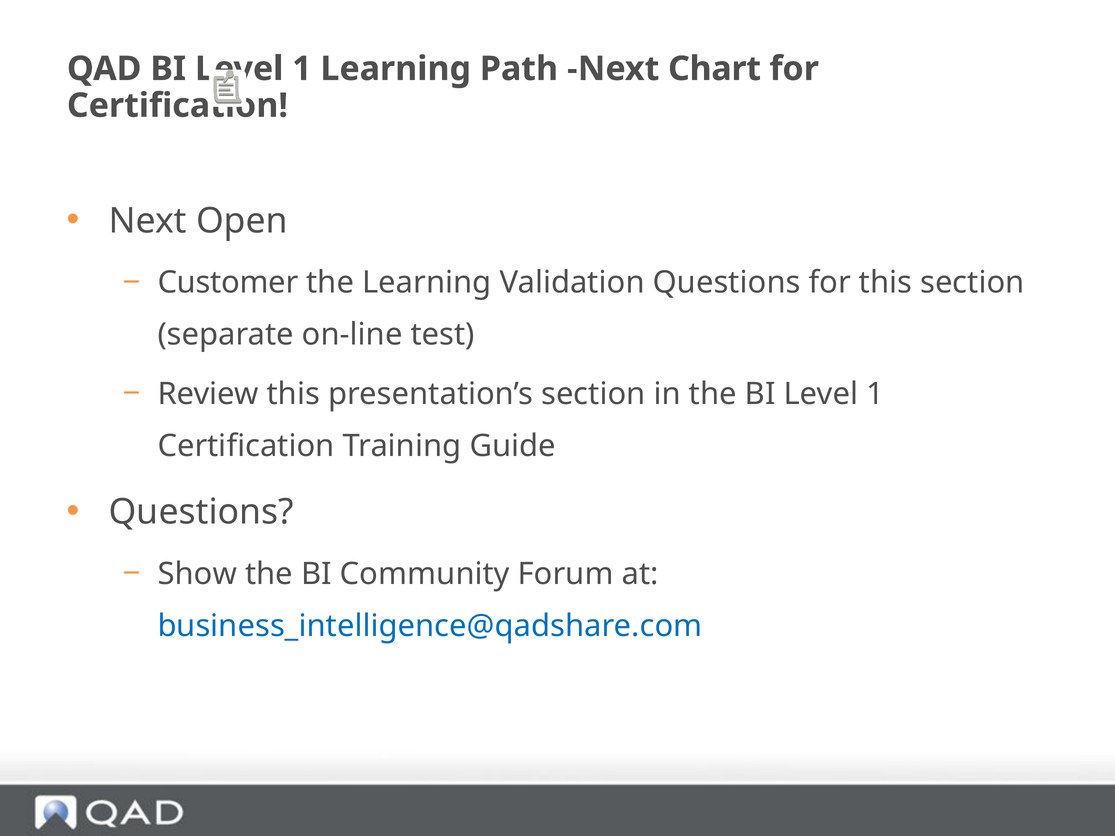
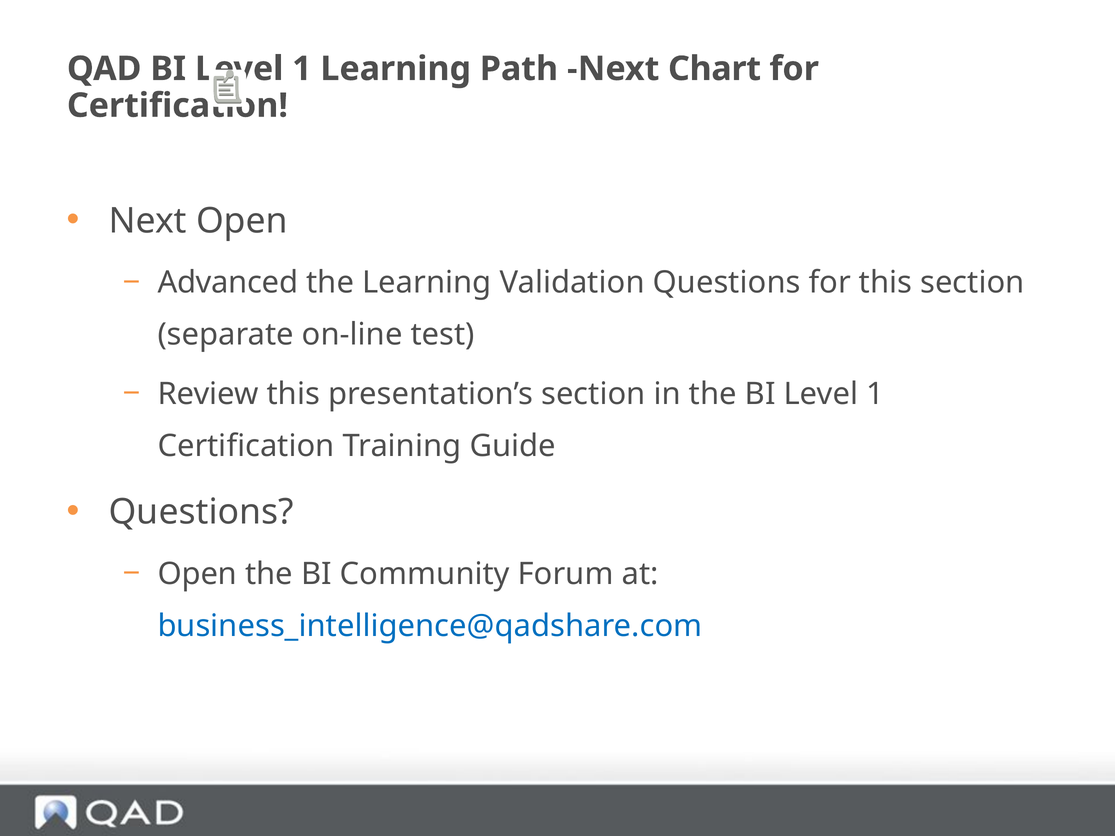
Customer: Customer -> Advanced
Show at (197, 574): Show -> Open
